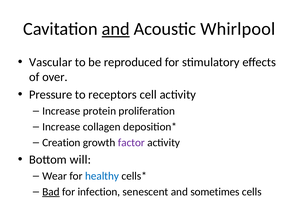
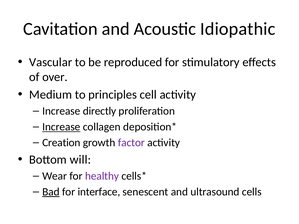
and at (116, 29) underline: present -> none
Whirlpool: Whirlpool -> Idiopathic
Pressure: Pressure -> Medium
receptors: receptors -> principles
protein: protein -> directly
Increase at (61, 127) underline: none -> present
healthy colour: blue -> purple
infection: infection -> interface
sometimes: sometimes -> ultrasound
